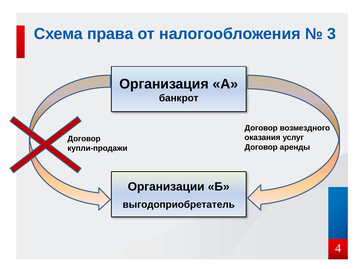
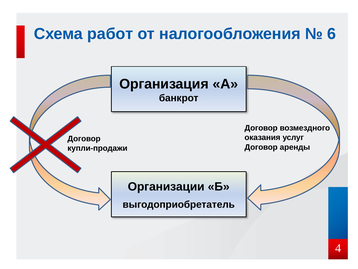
права: права -> работ
3: 3 -> 6
